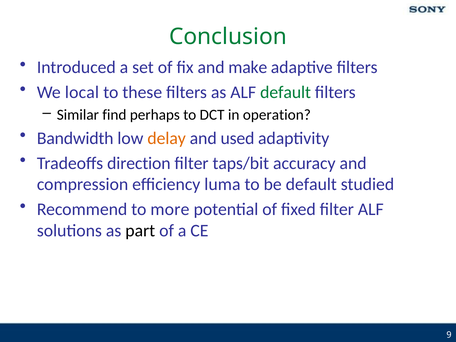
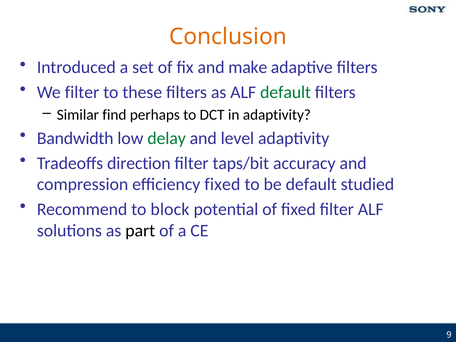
Conclusion colour: green -> orange
We local: local -> filter
in operation: operation -> adaptivity
delay colour: orange -> green
used: used -> level
efficiency luma: luma -> fixed
more: more -> block
